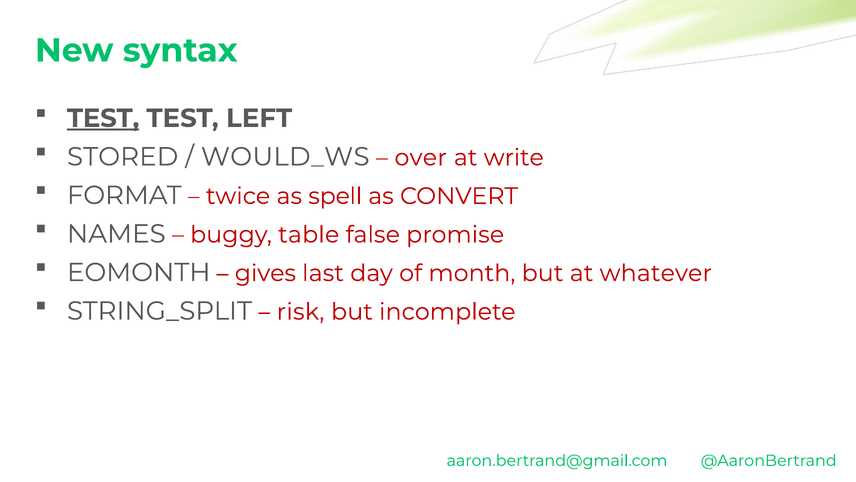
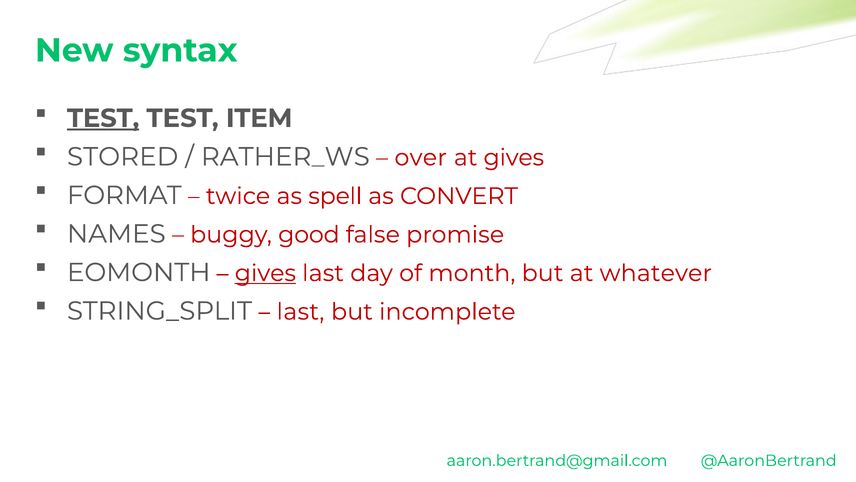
LEFT: LEFT -> ITEM
WOULD_WS: WOULD_WS -> RATHER_WS
at write: write -> gives
table: table -> good
gives at (265, 273) underline: none -> present
risk at (300, 311): risk -> last
